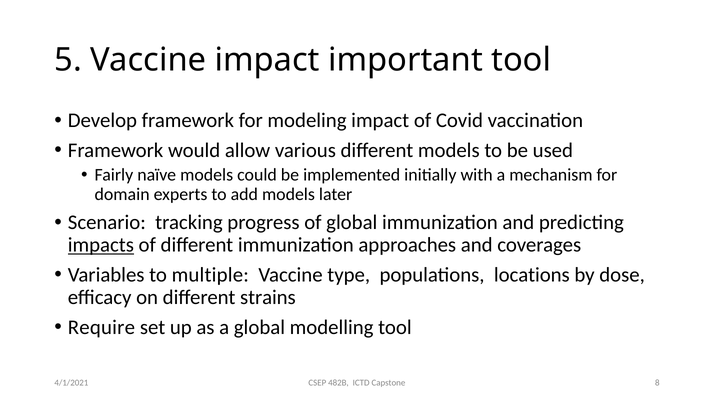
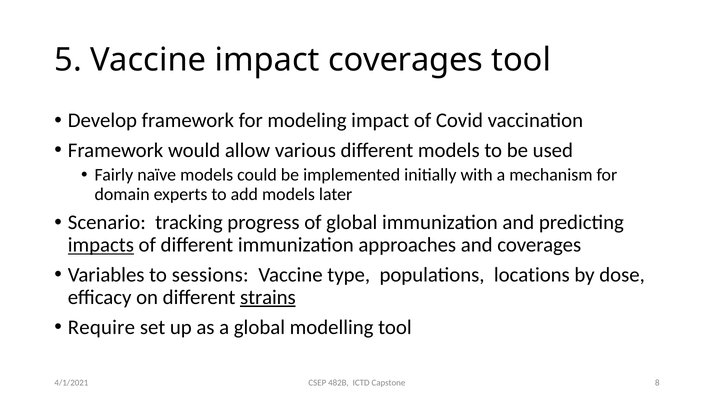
impact important: important -> coverages
multiple: multiple -> sessions
strains underline: none -> present
